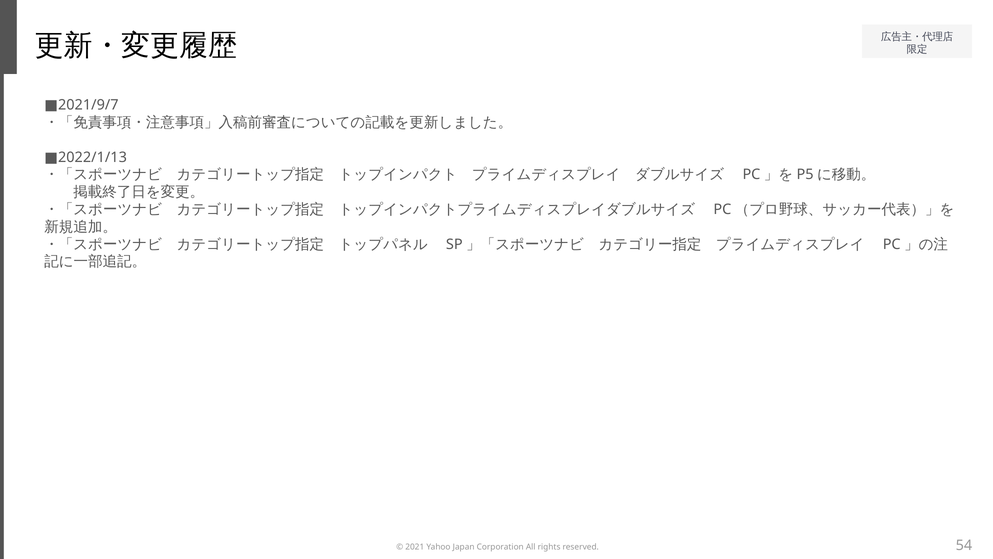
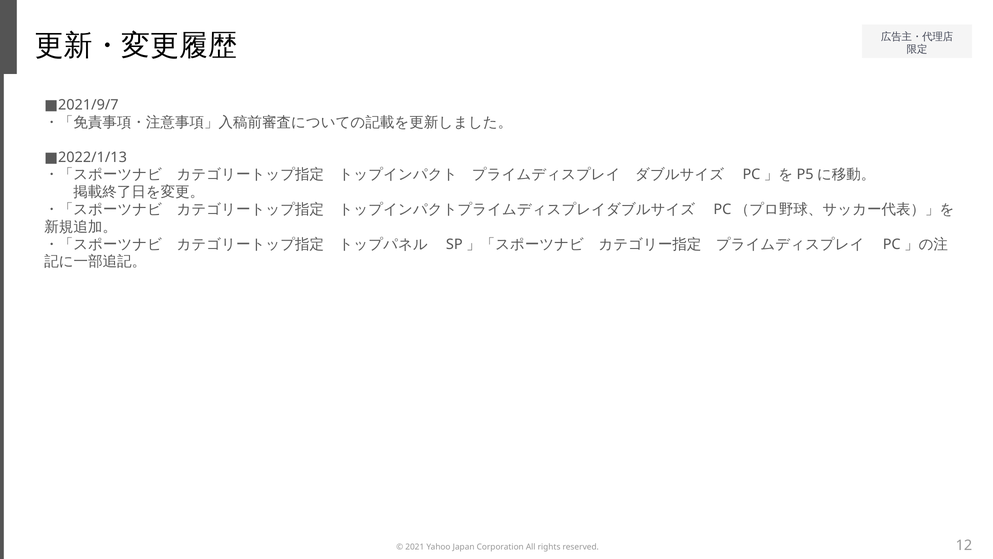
54: 54 -> 12
